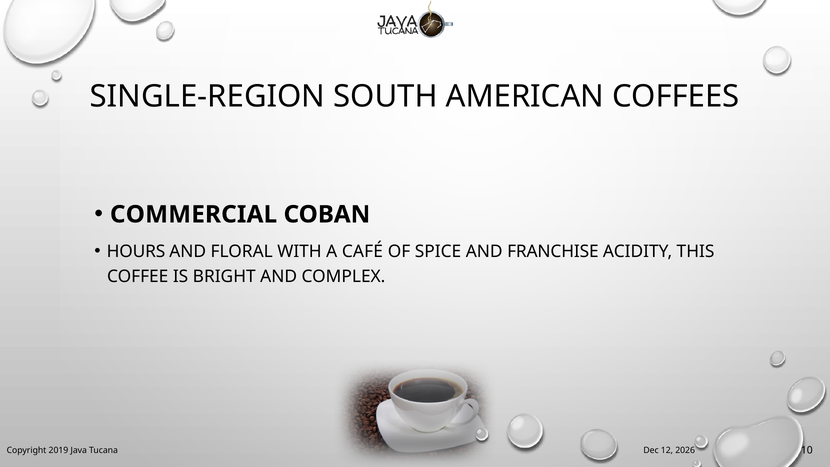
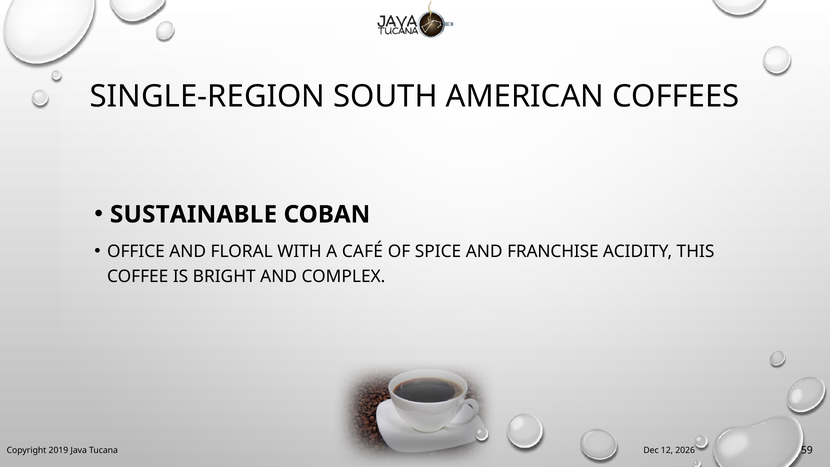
COMMERCIAL: COMMERCIAL -> SUSTAINABLE
HOURS: HOURS -> OFFICE
10: 10 -> 59
